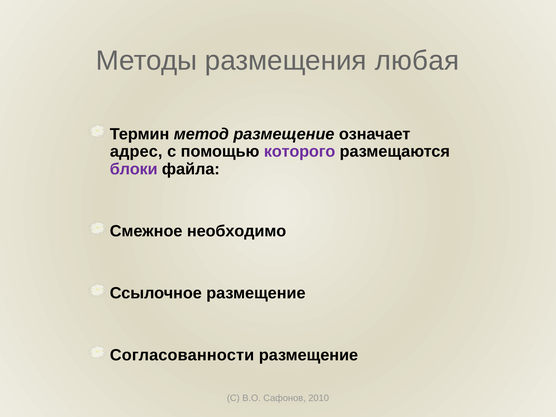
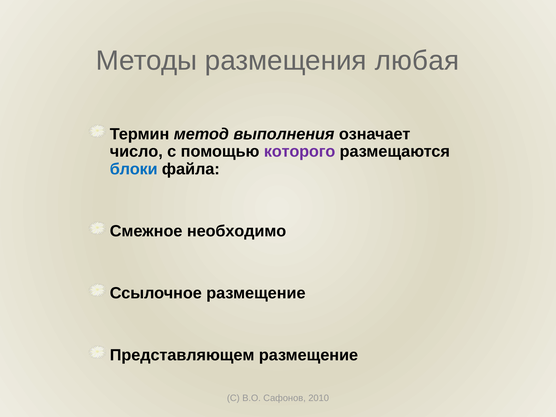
метод размещение: размещение -> выполнения
адрес: адрес -> число
блоки colour: purple -> blue
Согласованности: Согласованности -> Представляющем
